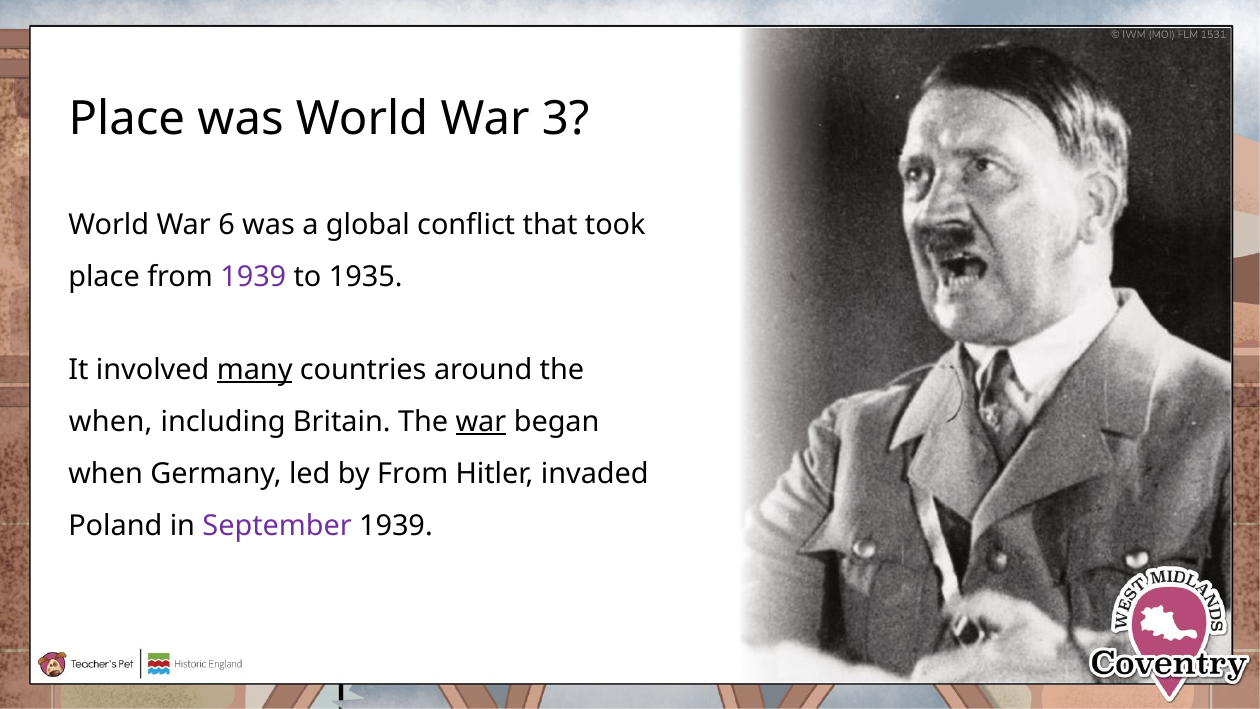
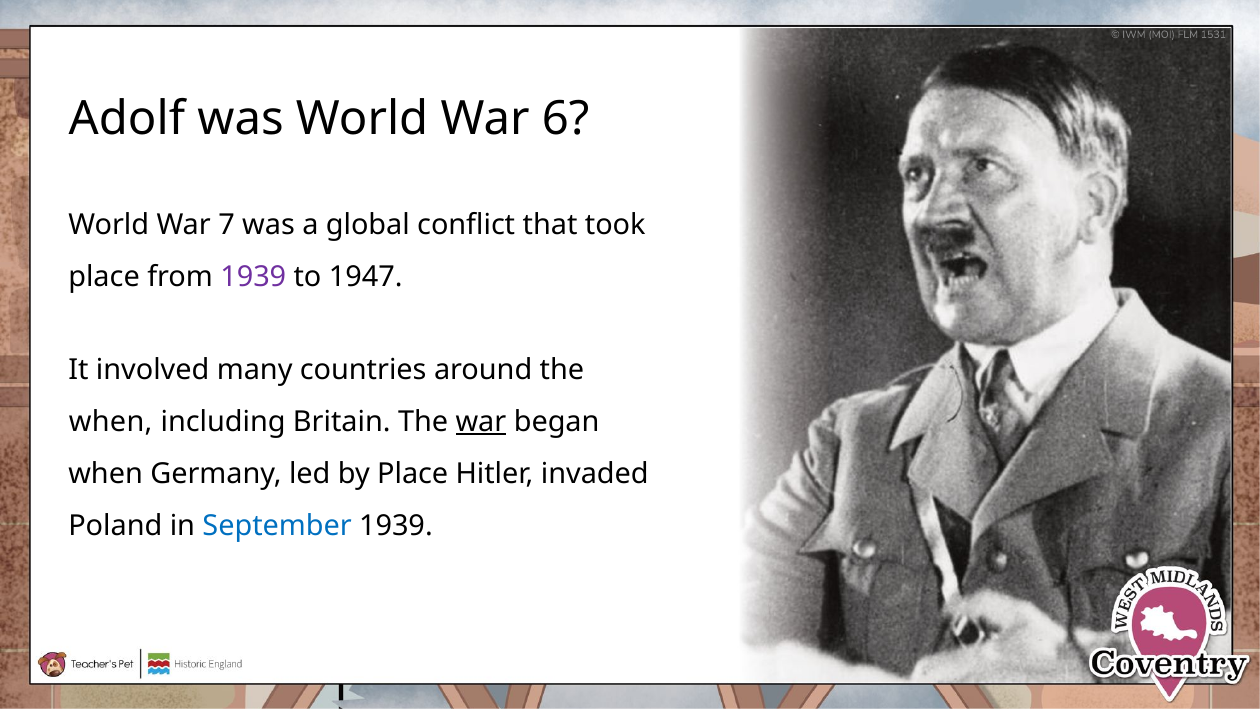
Place at (127, 119): Place -> Adolf
3: 3 -> 6
6: 6 -> 7
1935: 1935 -> 1947
many underline: present -> none
by From: From -> Place
September colour: purple -> blue
